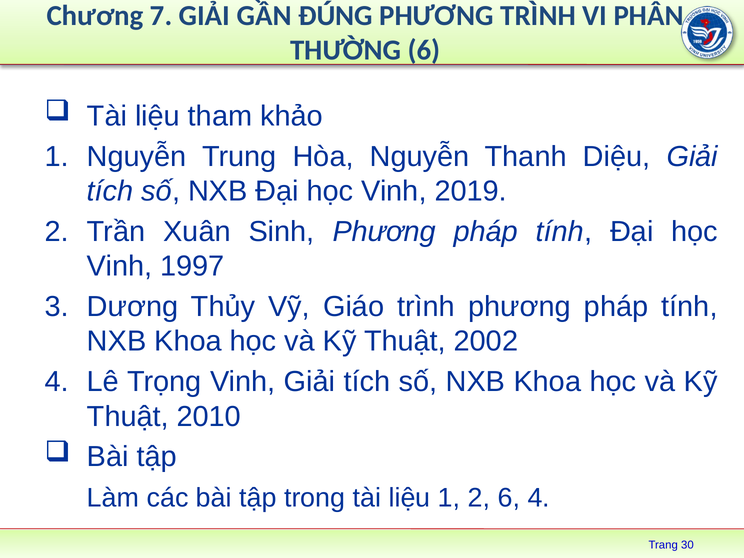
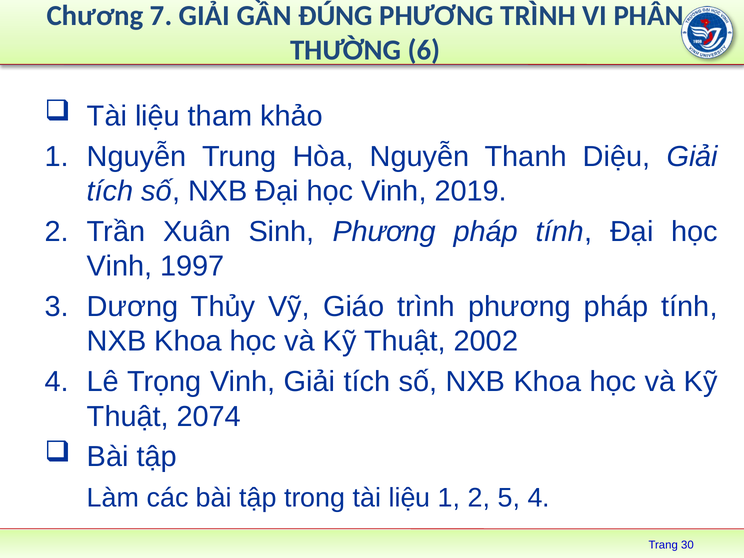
2010: 2010 -> 2074
2 6: 6 -> 5
